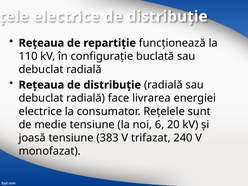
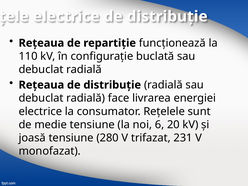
383: 383 -> 280
240: 240 -> 231
